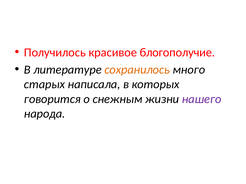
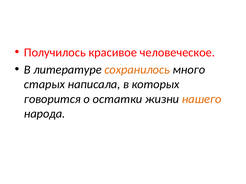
блогополучие: блогополучие -> человеческое
снежным: снежным -> остатки
нашего colour: purple -> orange
